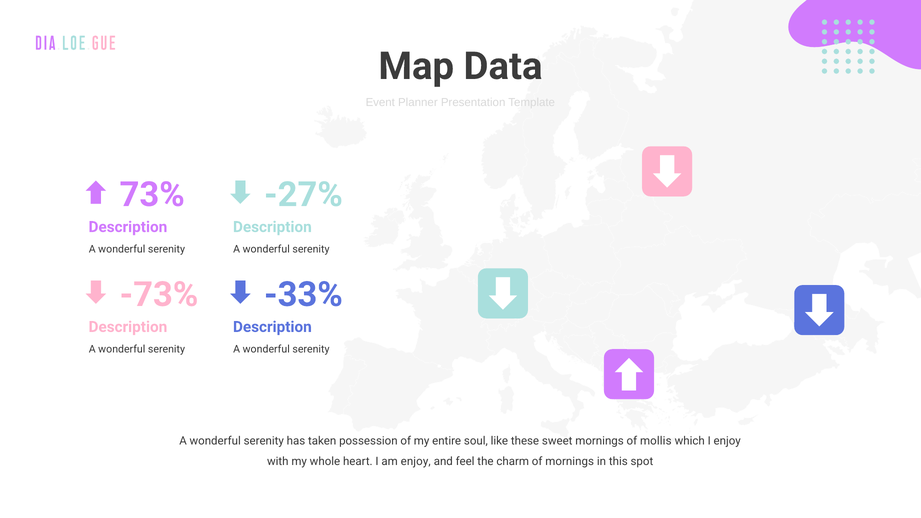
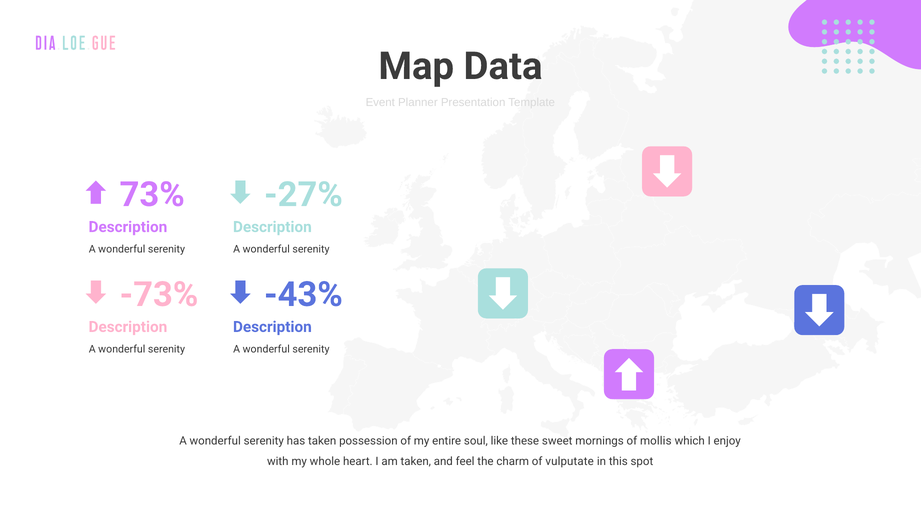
-33%: -33% -> -43%
am enjoy: enjoy -> taken
of mornings: mornings -> vulputate
